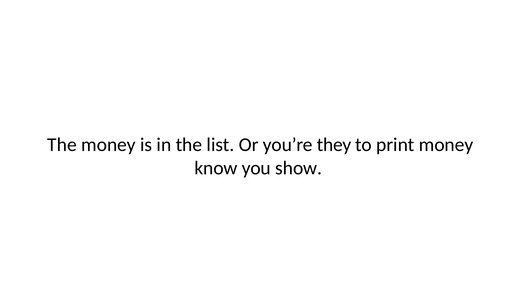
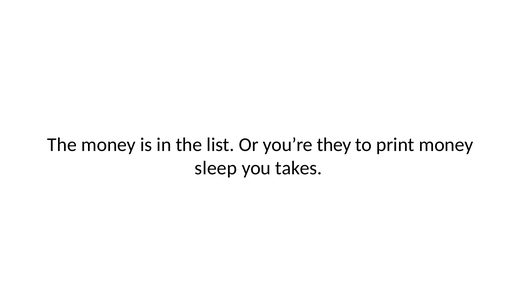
know: know -> sleep
show: show -> takes
